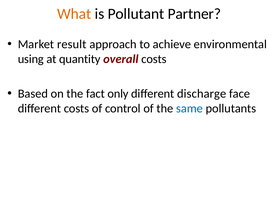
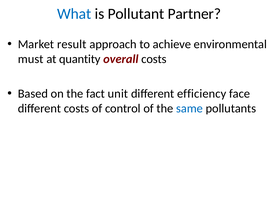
What colour: orange -> blue
using: using -> must
only: only -> unit
discharge: discharge -> efficiency
